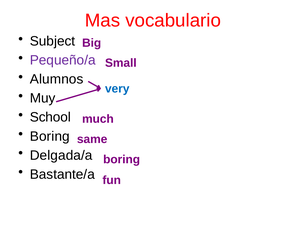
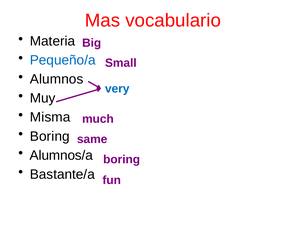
Subject: Subject -> Materia
Pequeño/a colour: purple -> blue
School: School -> Misma
Delgada/a: Delgada/a -> Alumnos/a
